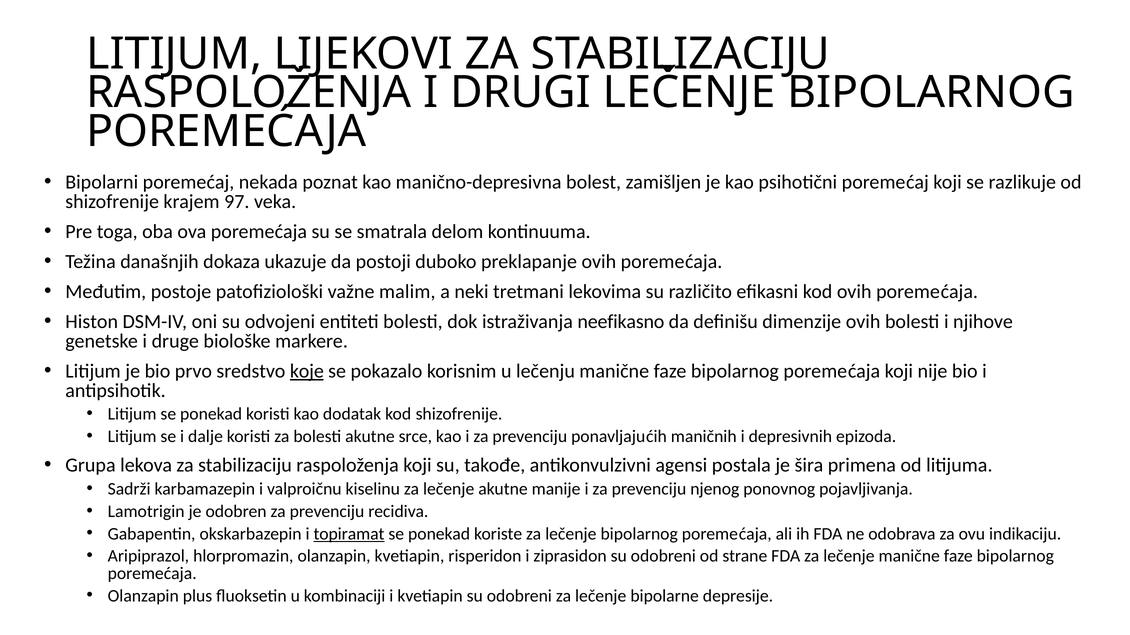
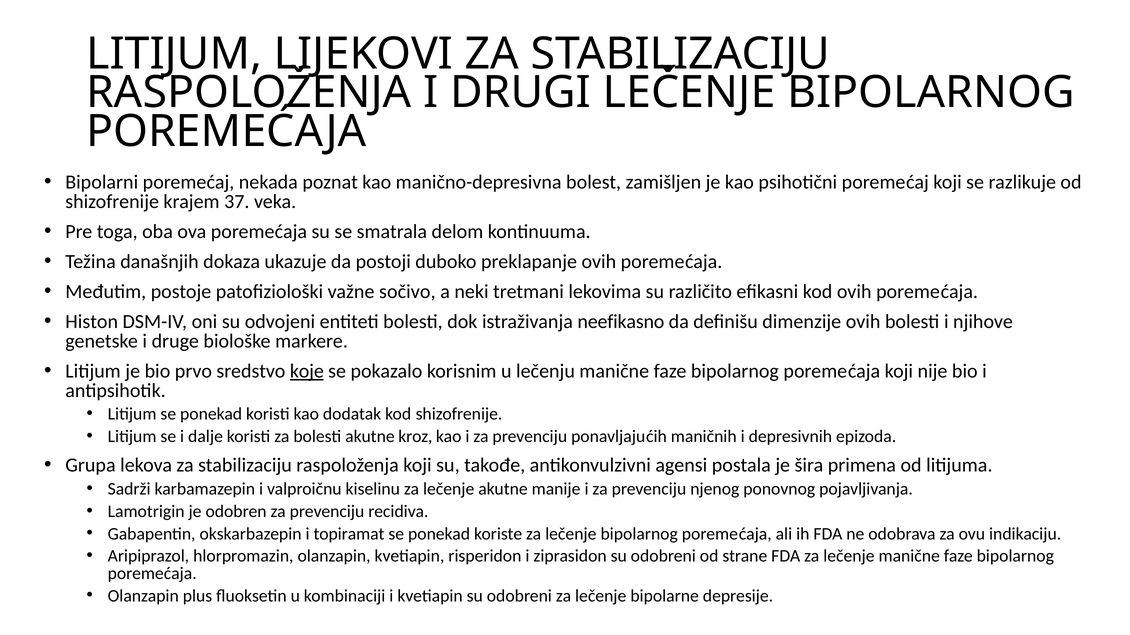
97: 97 -> 37
malim: malim -> sočivo
srce: srce -> kroz
topiramat underline: present -> none
